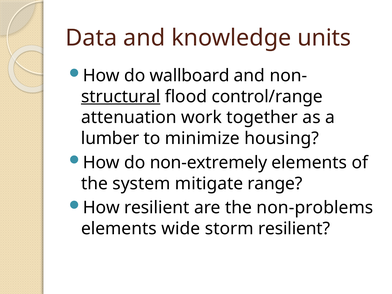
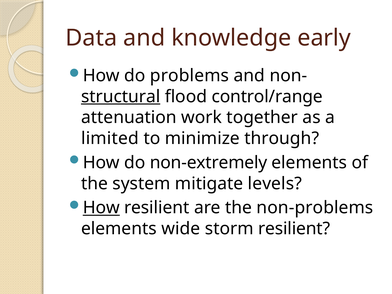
units: units -> early
wallboard: wallboard -> problems
lumber: lumber -> limited
housing: housing -> through
range: range -> levels
How at (101, 208) underline: none -> present
